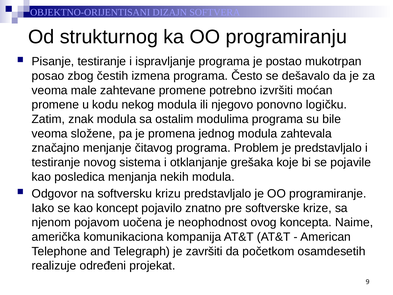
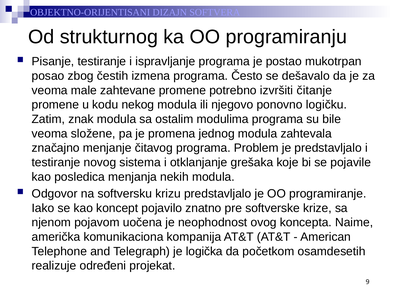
moćan: moćan -> čitanje
završiti: završiti -> logička
